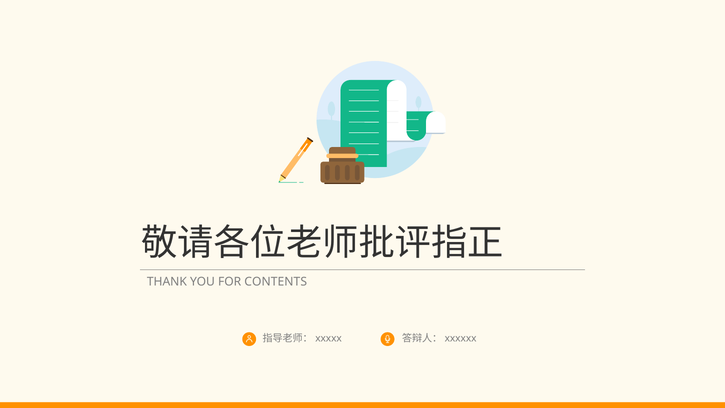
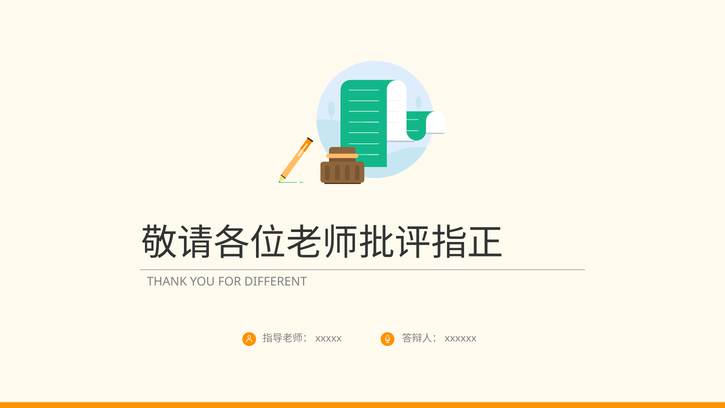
CONTENTS: CONTENTS -> DIFFERENT
